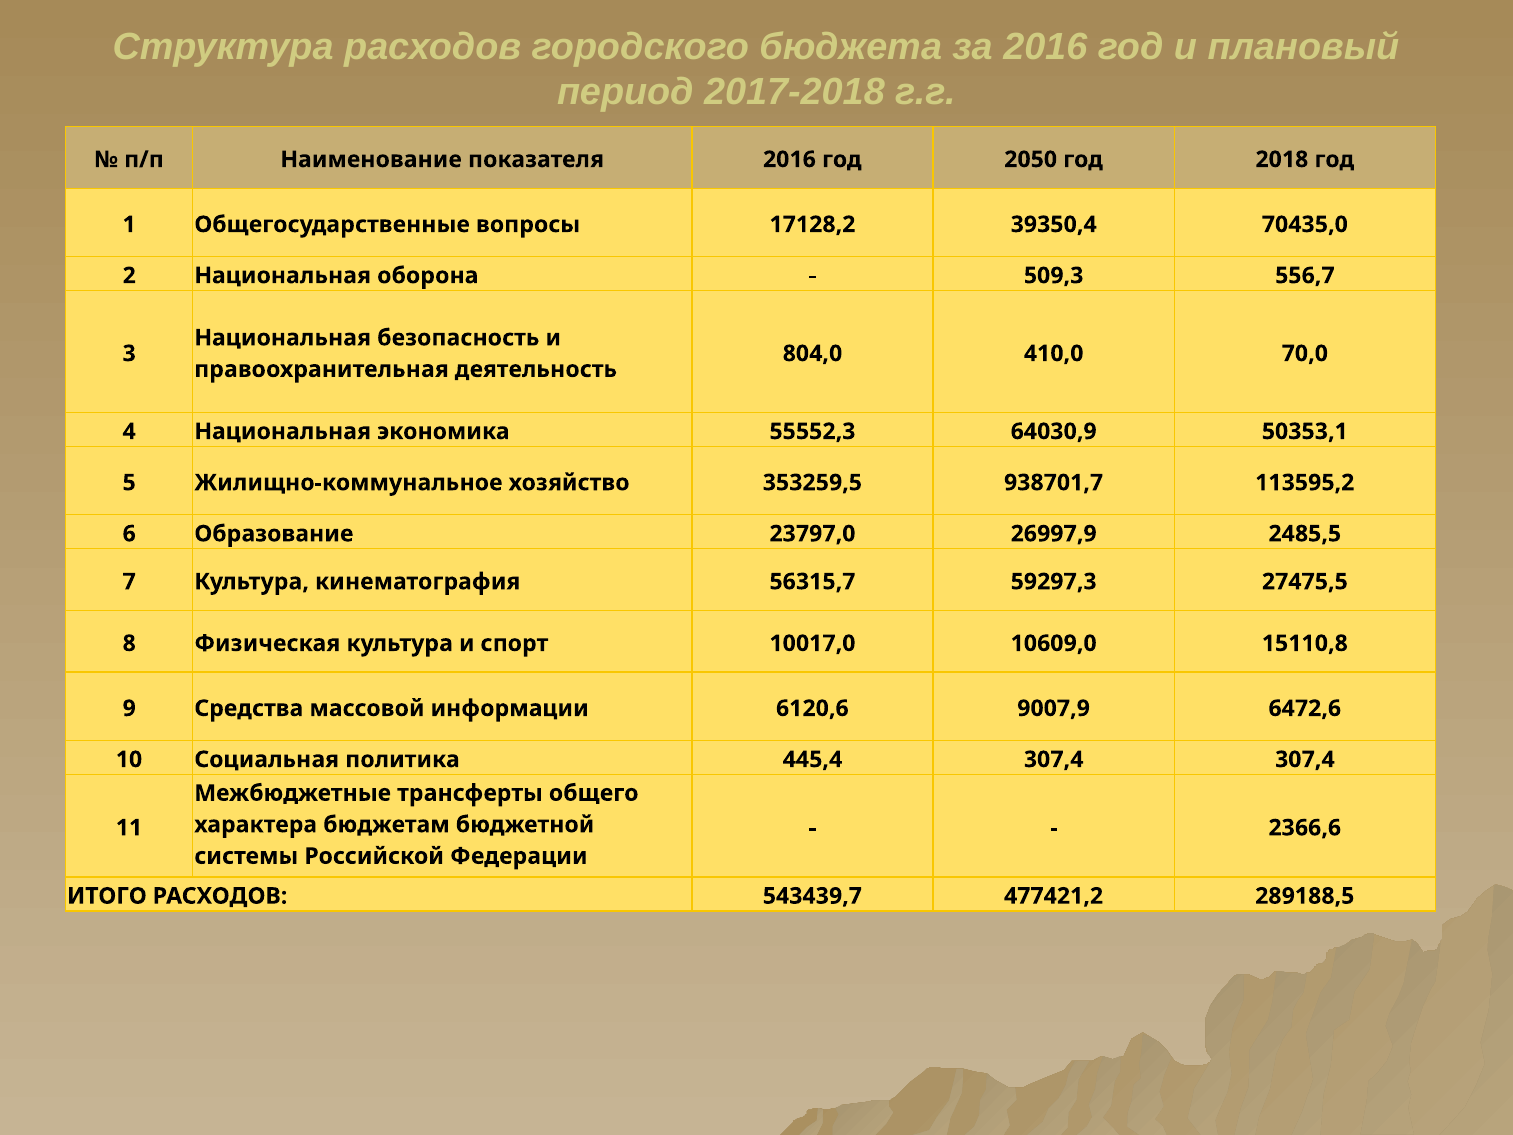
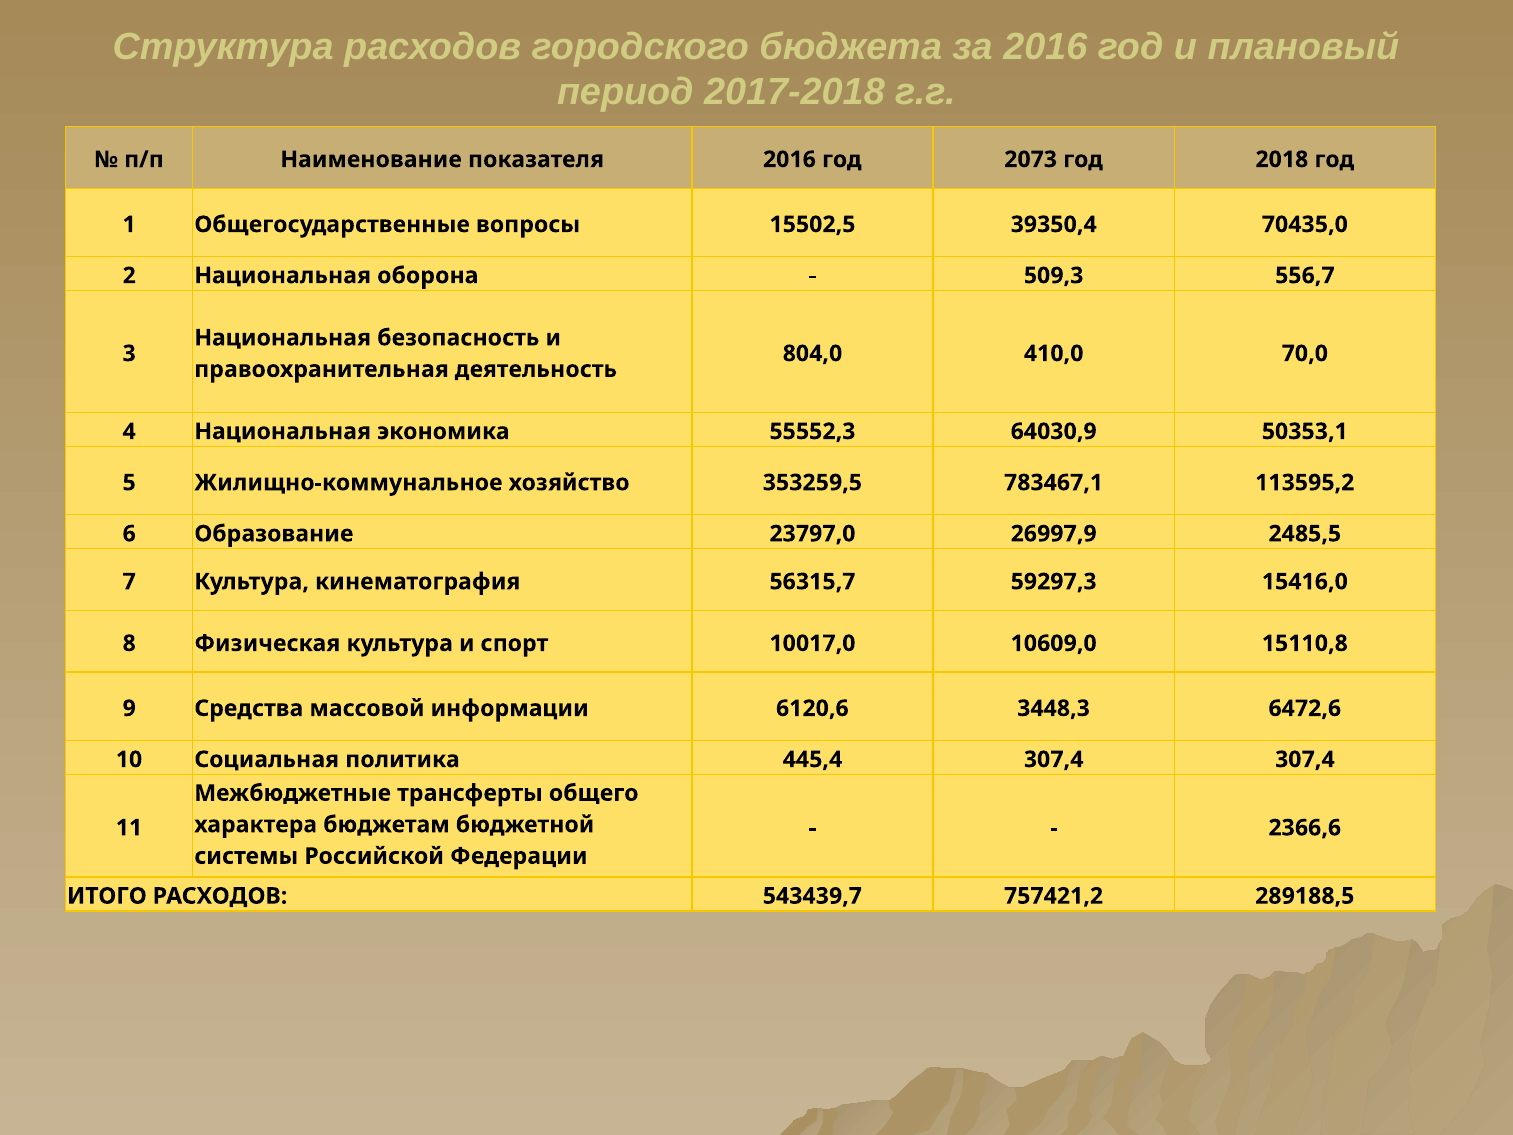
2050: 2050 -> 2073
17128,2: 17128,2 -> 15502,5
938701,7: 938701,7 -> 783467,1
27475,5: 27475,5 -> 15416,0
9007,9: 9007,9 -> 3448,3
477421,2: 477421,2 -> 757421,2
